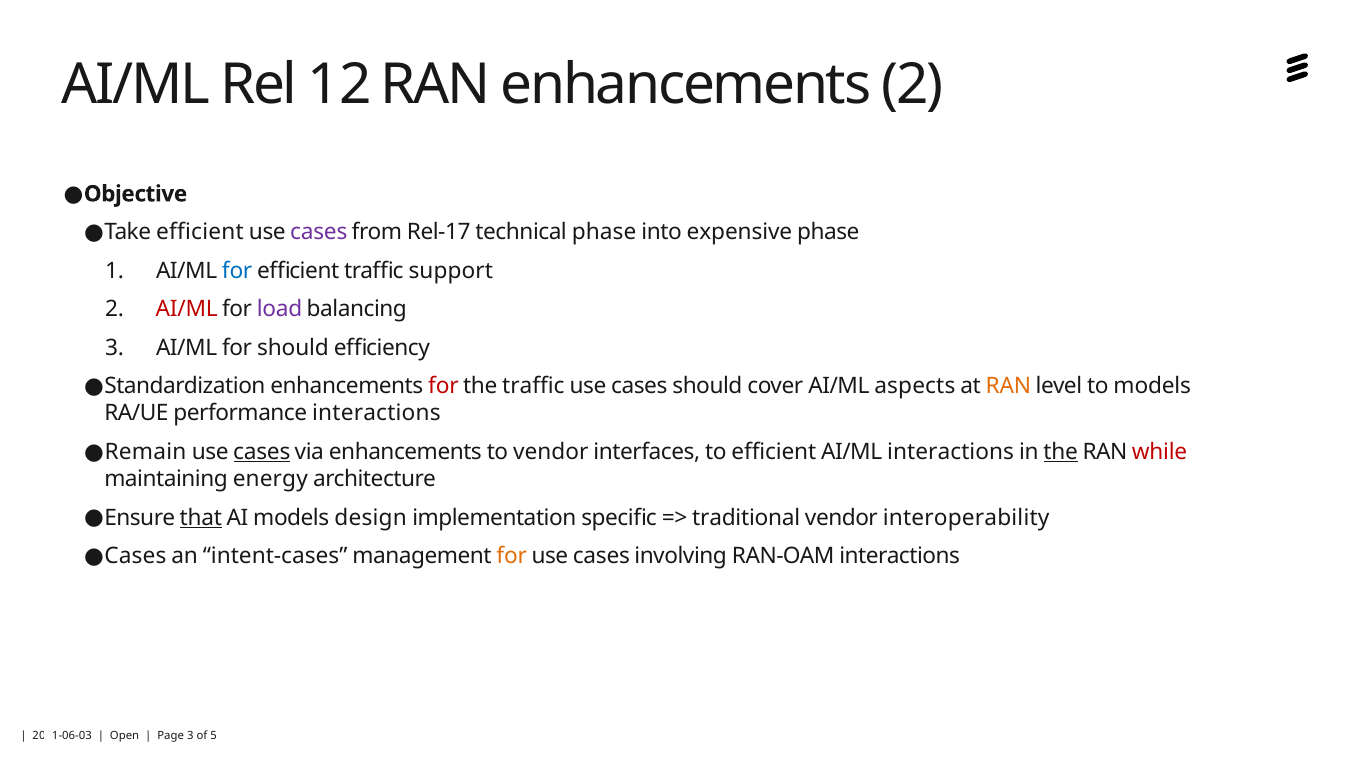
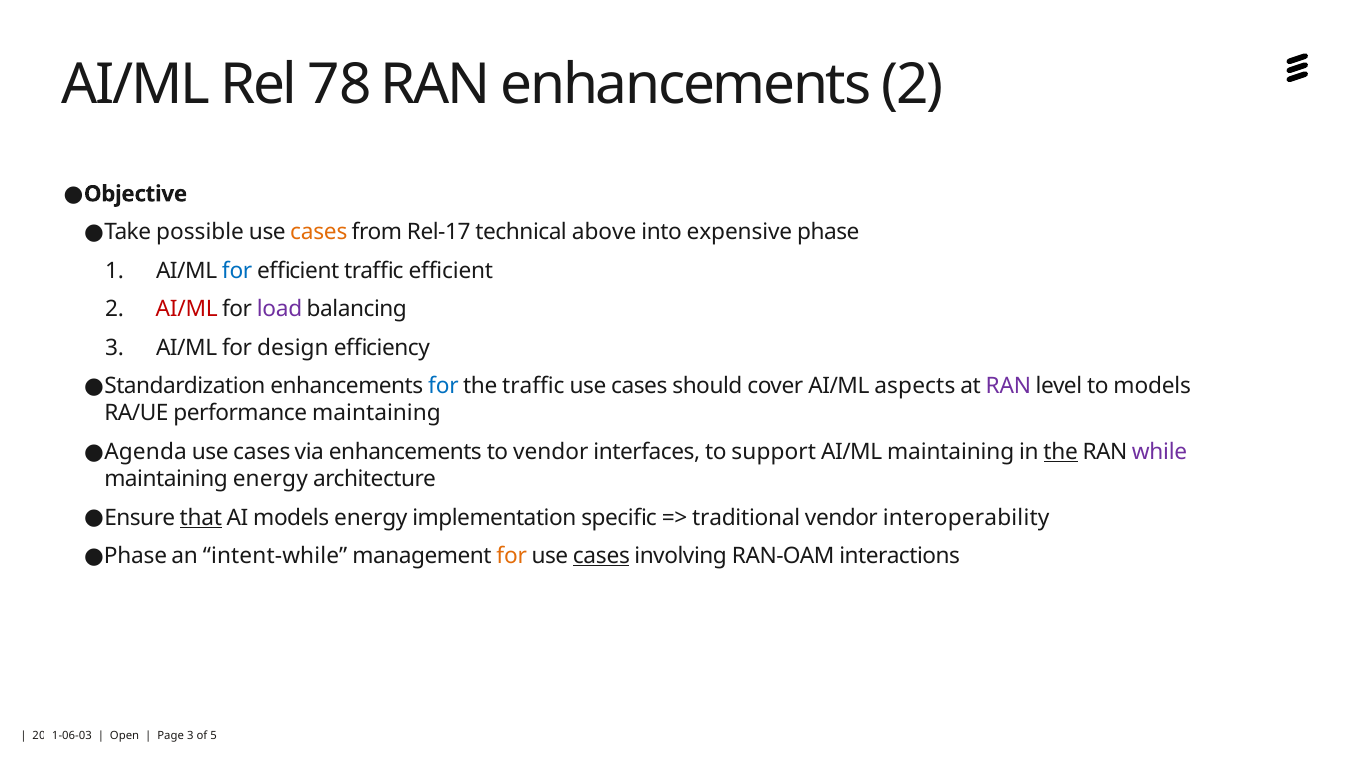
12: 12 -> 78
Take efficient: efficient -> possible
cases at (319, 233) colour: purple -> orange
technical phase: phase -> above
traffic support: support -> efficient
for should: should -> design
for at (443, 387) colour: red -> blue
RAN at (1008, 387) colour: orange -> purple
performance interactions: interactions -> maintaining
Remain: Remain -> Agenda
cases at (262, 452) underline: present -> none
to efficient: efficient -> support
AI/ML interactions: interactions -> maintaining
while colour: red -> purple
models design: design -> energy
Cases at (135, 556): Cases -> Phase
intent-cases: intent-cases -> intent-while
cases at (601, 556) underline: none -> present
